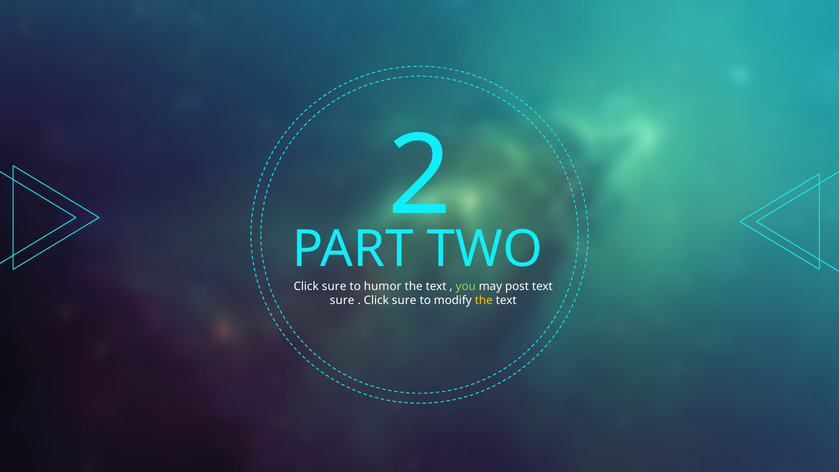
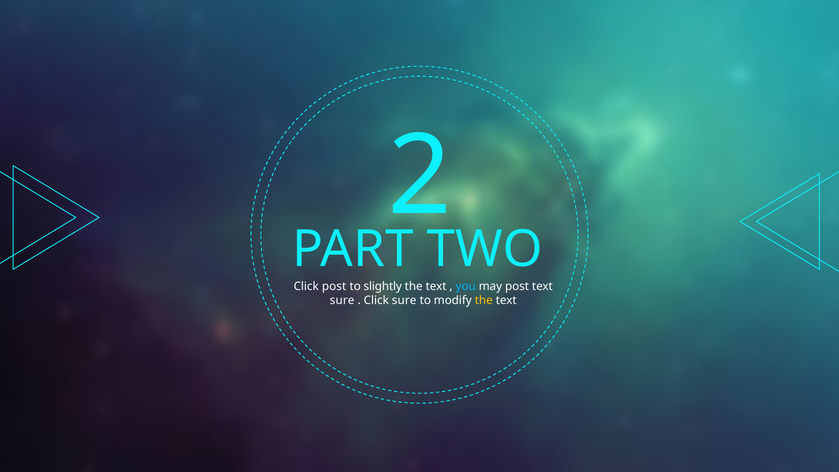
sure at (334, 286): sure -> post
humor: humor -> slightly
you colour: light green -> light blue
